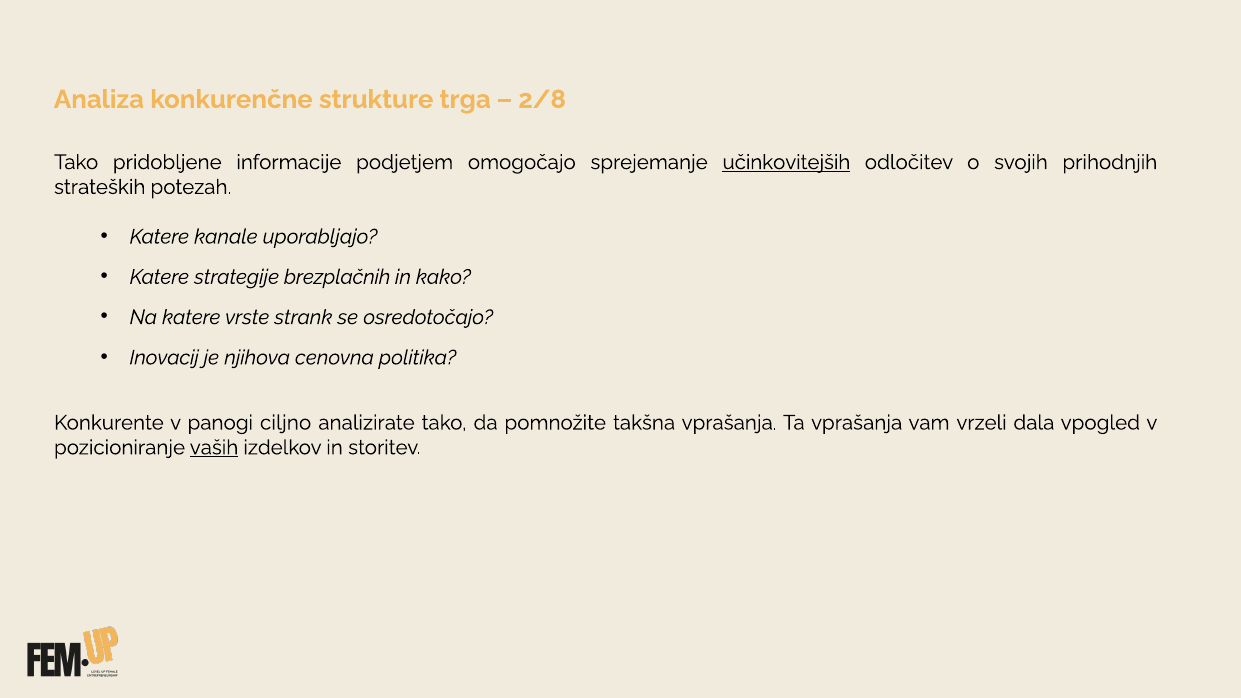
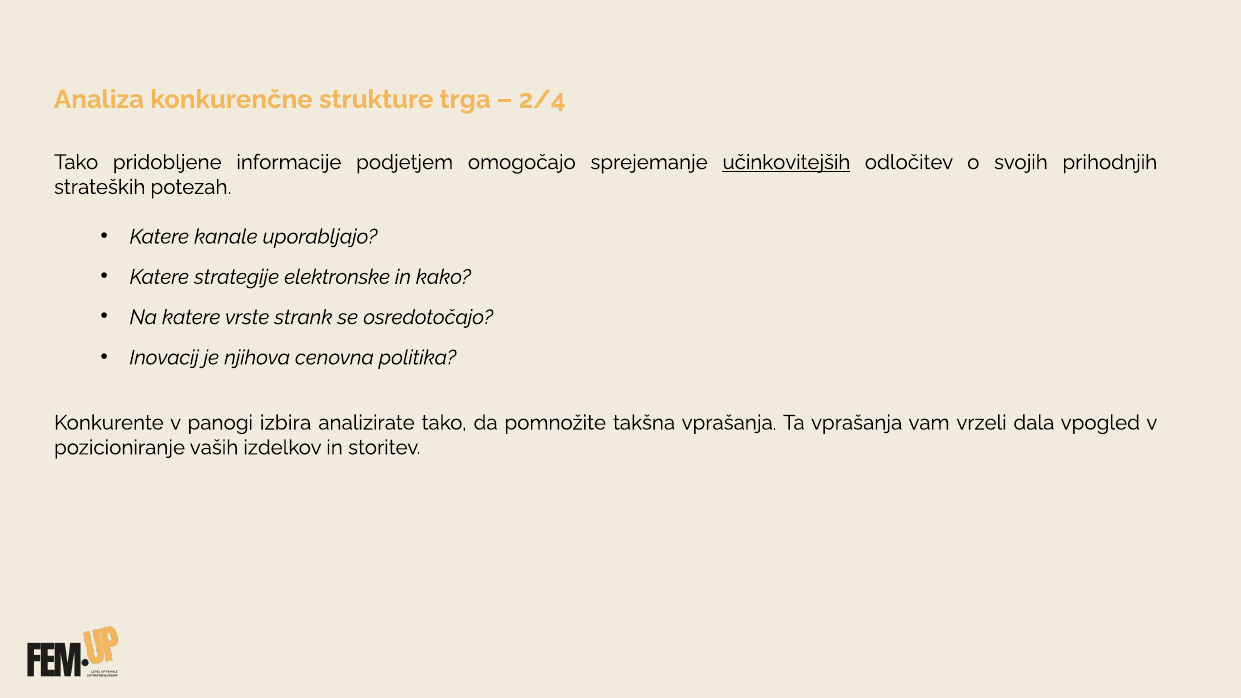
2/8: 2/8 -> 2/4
brezplačnih: brezplačnih -> elektronske
ciljno: ciljno -> izbira
vaših underline: present -> none
